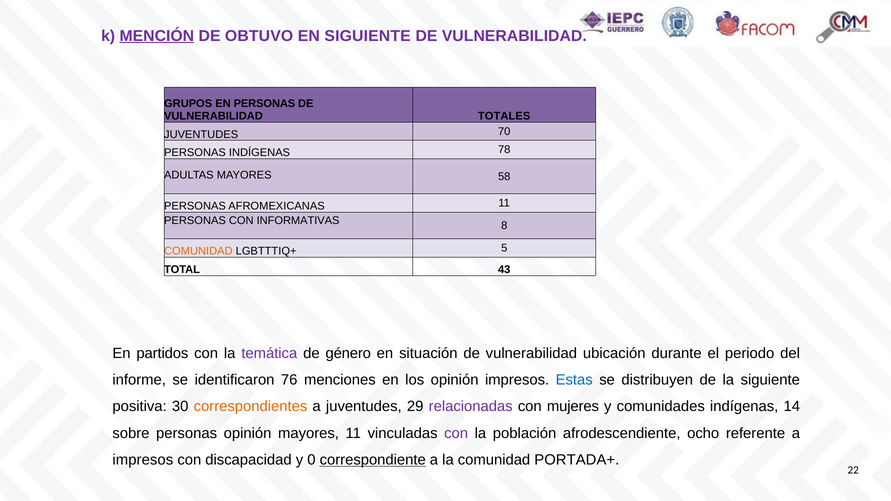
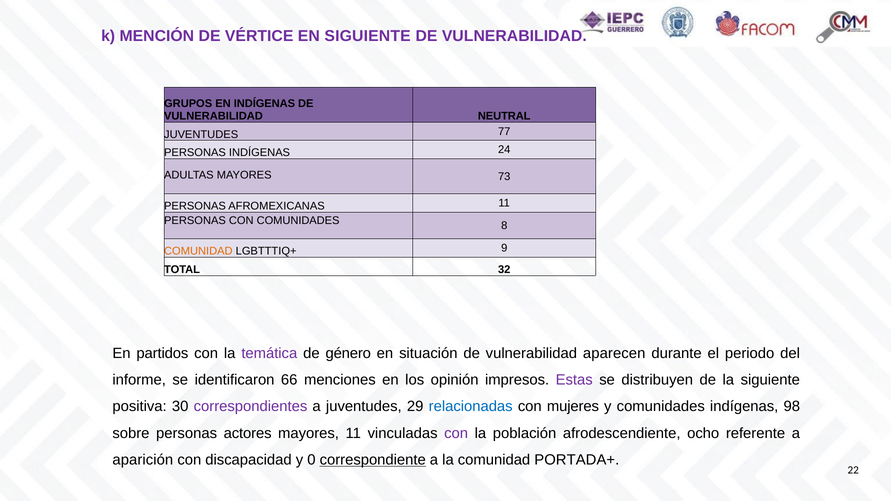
MENCIÓN underline: present -> none
OBTUVO: OBTUVO -> VÉRTICE
EN PERSONAS: PERSONAS -> INDÍGENAS
TOTALES: TOTALES -> NEUTRAL
70: 70 -> 77
78: 78 -> 24
58: 58 -> 73
CON INFORMATIVAS: INFORMATIVAS -> COMUNIDADES
5: 5 -> 9
43: 43 -> 32
ubicación: ubicación -> aparecen
76: 76 -> 66
Estas colour: blue -> purple
correspondientes colour: orange -> purple
relacionadas colour: purple -> blue
14: 14 -> 98
personas opinión: opinión -> actores
impresos at (143, 460): impresos -> aparición
